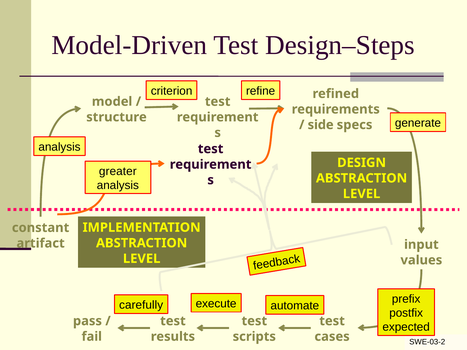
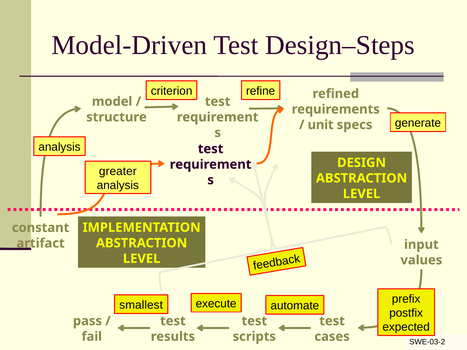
side: side -> unit
carefully: carefully -> smallest
